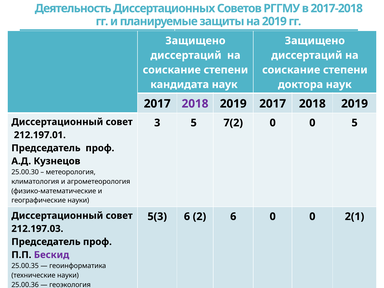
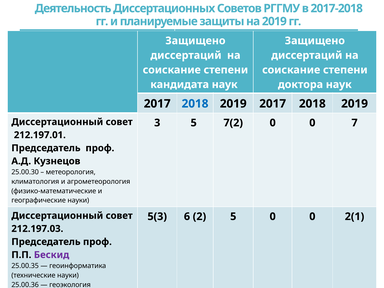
2018 at (195, 104) colour: purple -> blue
0 5: 5 -> 7
2 6: 6 -> 5
